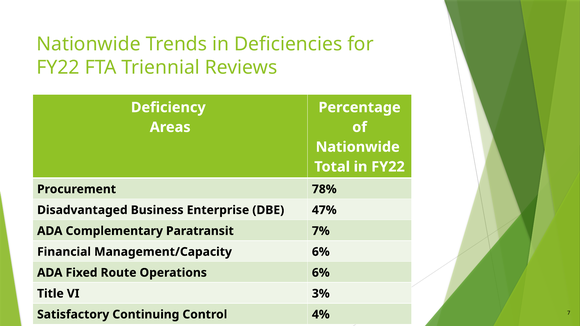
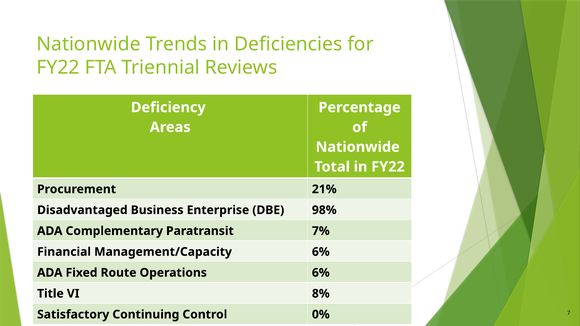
78%: 78% -> 21%
47%: 47% -> 98%
3%: 3% -> 8%
4%: 4% -> 0%
